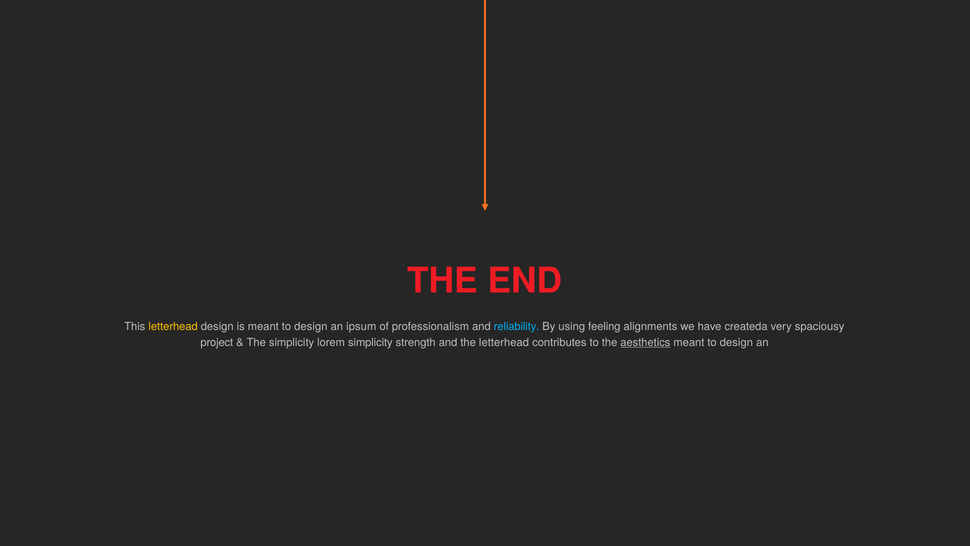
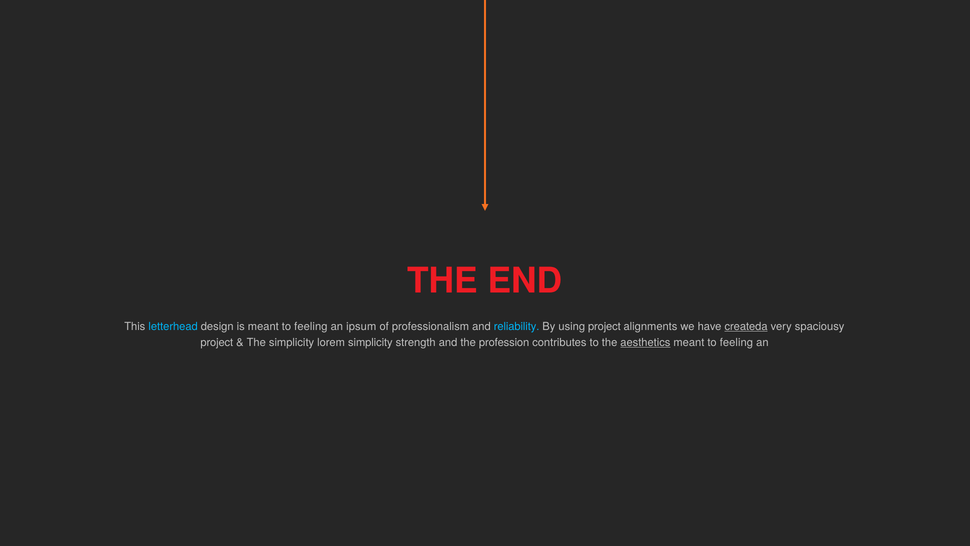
letterhead at (173, 326) colour: yellow -> light blue
is meant to design: design -> feeling
using feeling: feeling -> project
createda underline: none -> present
the letterhead: letterhead -> profession
design at (736, 342): design -> feeling
